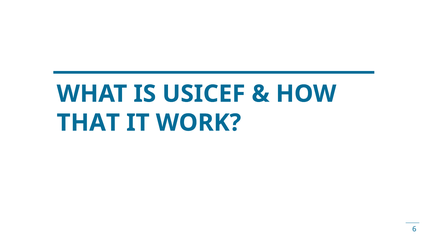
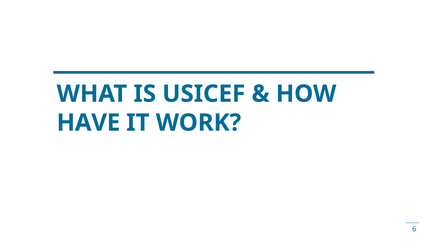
THAT: THAT -> HAVE
